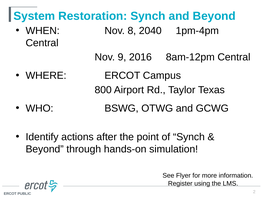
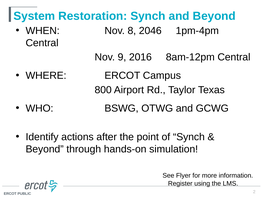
2040: 2040 -> 2046
